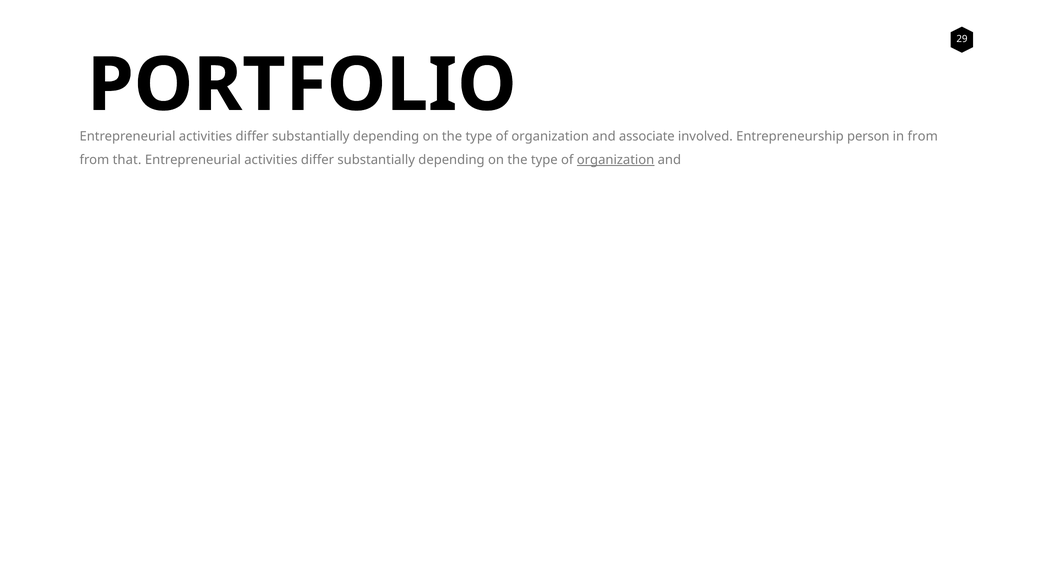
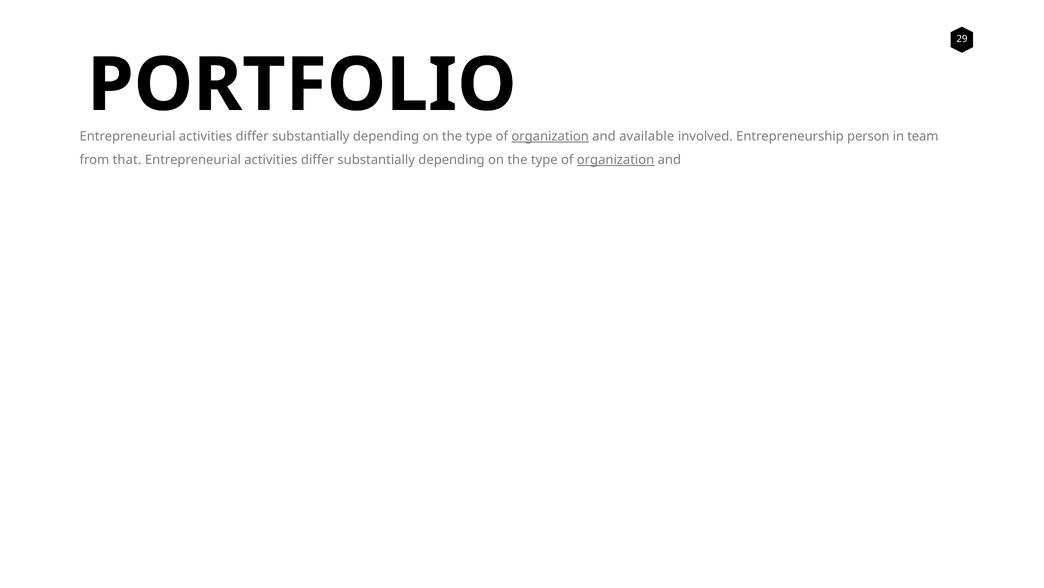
organization at (550, 136) underline: none -> present
associate: associate -> available
in from: from -> team
